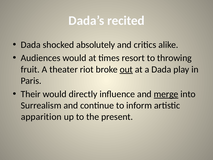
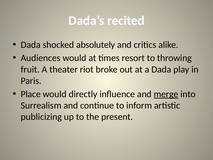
out underline: present -> none
Their: Their -> Place
apparition: apparition -> publicizing
